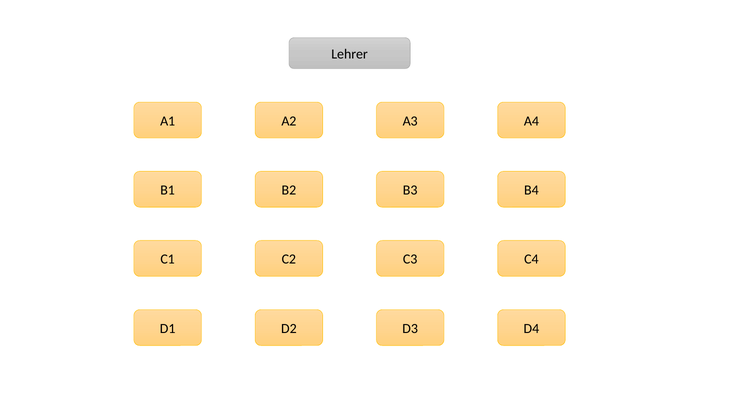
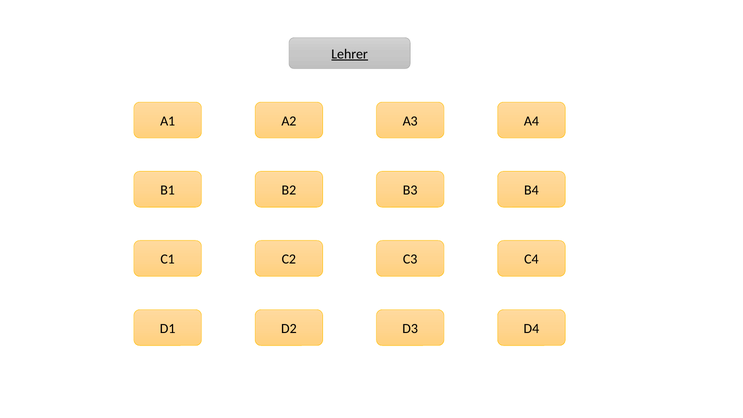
Lehrer underline: none -> present
